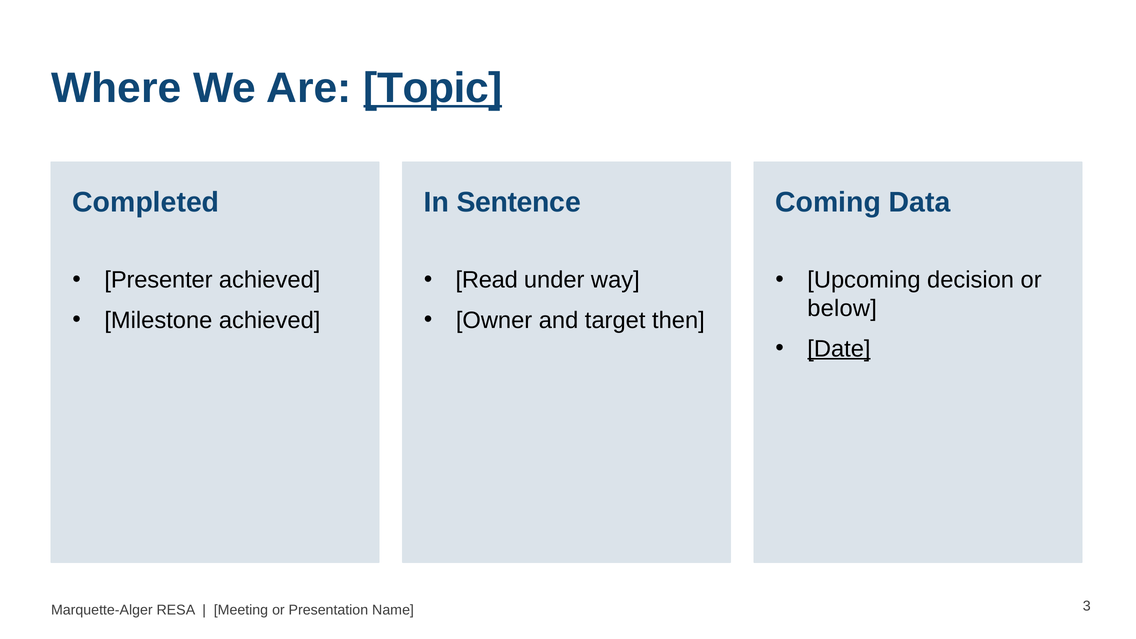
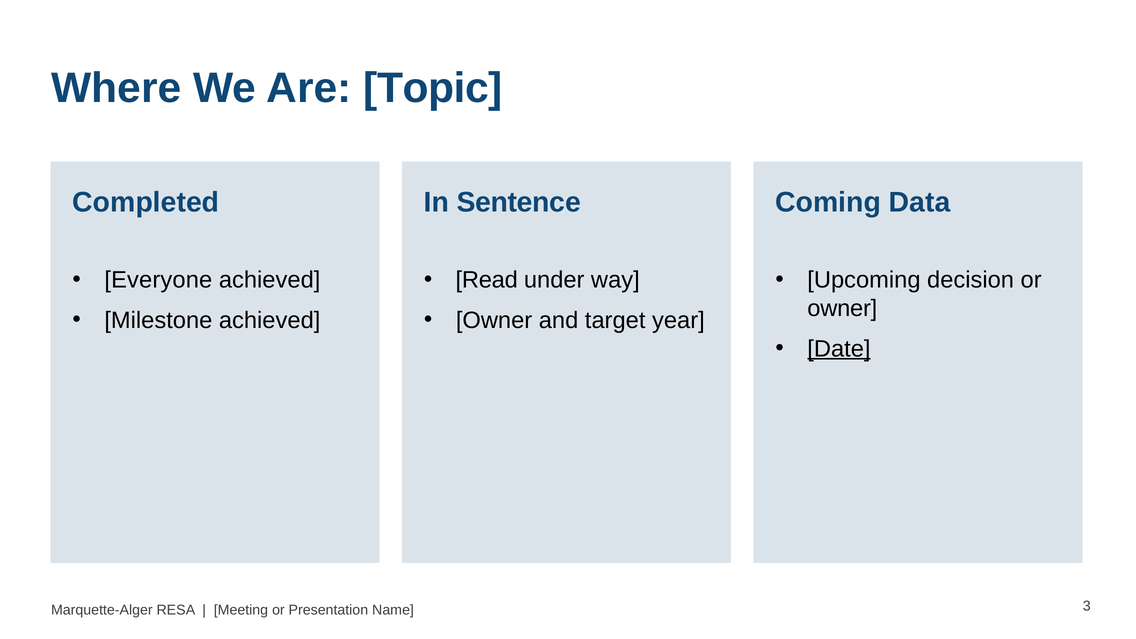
Topic underline: present -> none
Presenter: Presenter -> Everyone
below at (842, 308): below -> owner
then: then -> year
